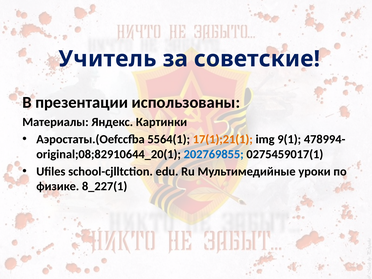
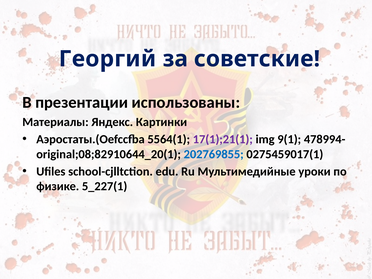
Учитель: Учитель -> Георгий
17(1);21(1 colour: orange -> purple
8_227(1: 8_227(1 -> 5_227(1
